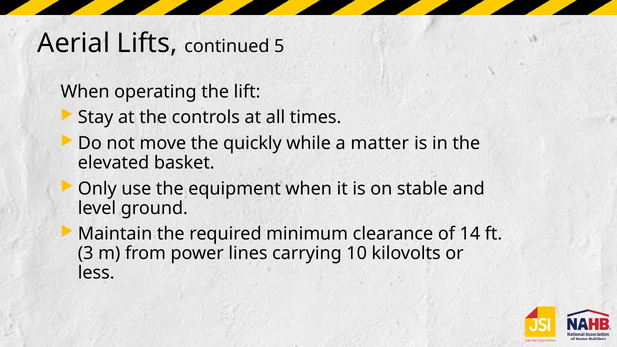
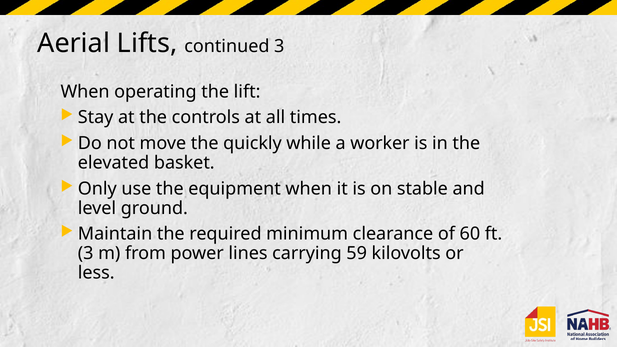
continued 5: 5 -> 3
matter: matter -> worker
14: 14 -> 60
10: 10 -> 59
